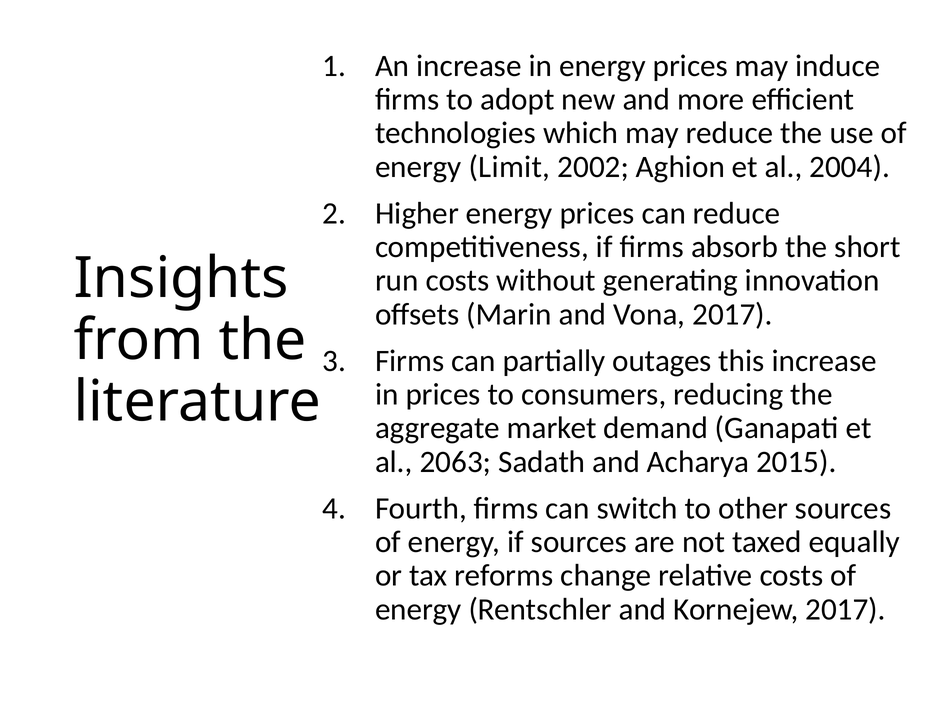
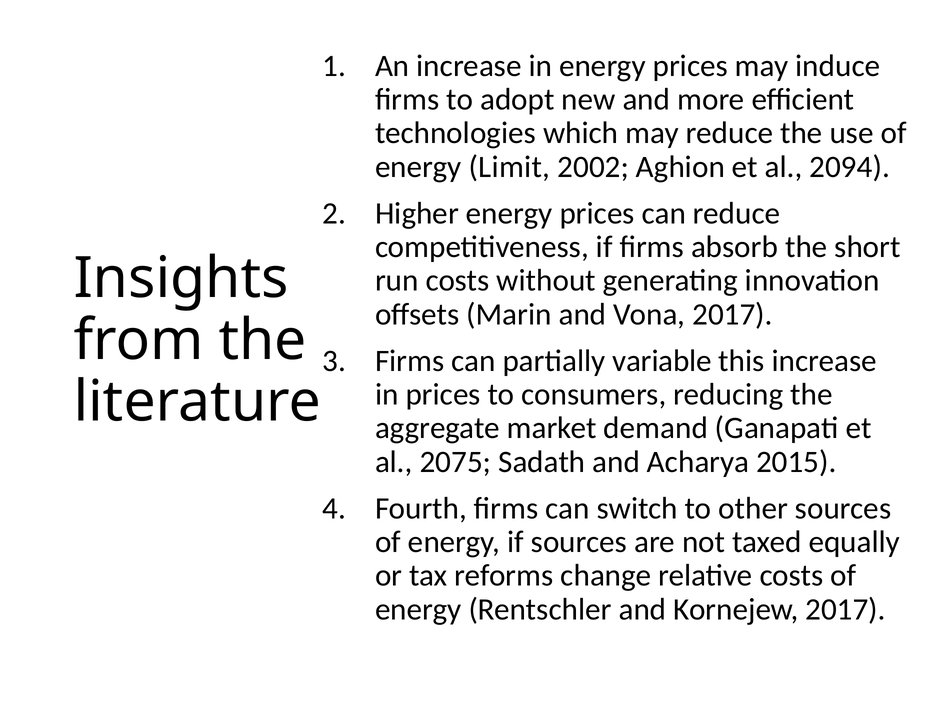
2004: 2004 -> 2094
outages: outages -> variable
2063: 2063 -> 2075
